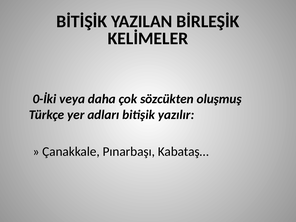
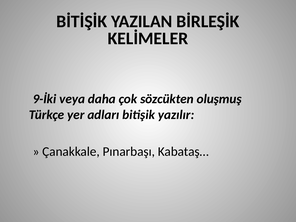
0-İki: 0-İki -> 9-İki
